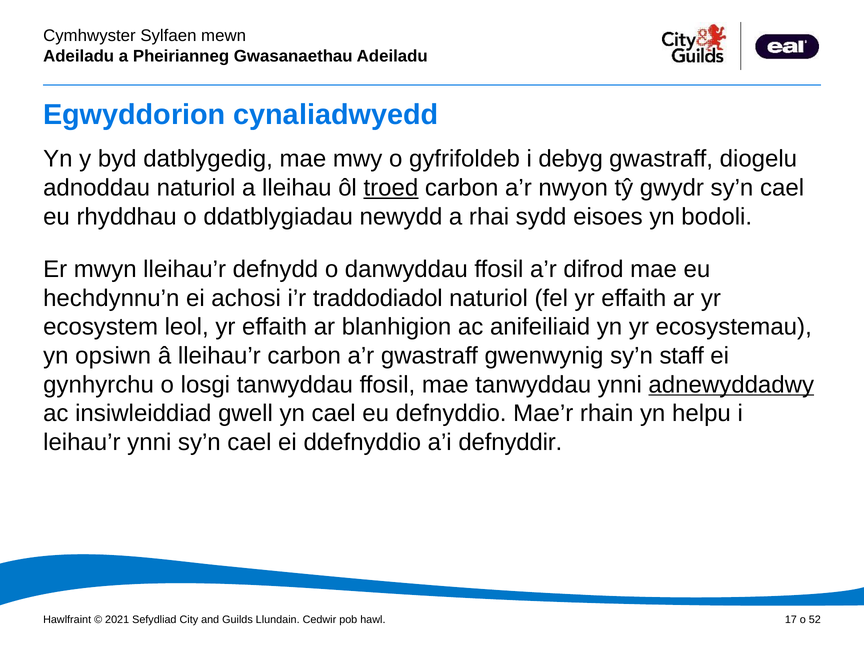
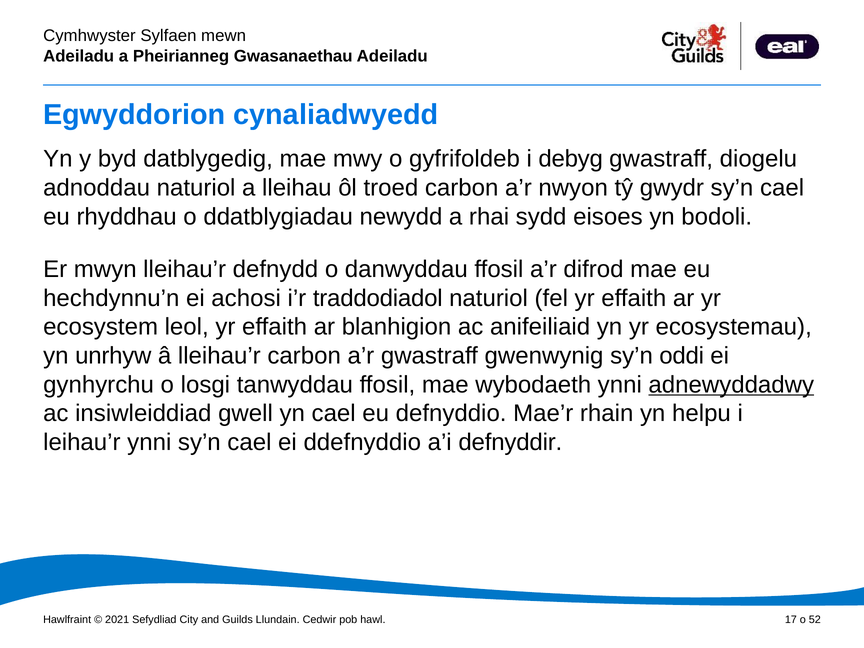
troed underline: present -> none
opsiwn: opsiwn -> unrhyw
staff: staff -> oddi
mae tanwyddau: tanwyddau -> wybodaeth
